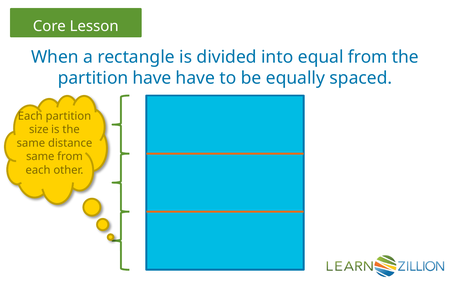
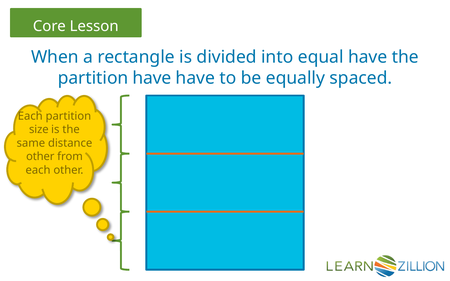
equal from: from -> have
same at (40, 157): same -> other
